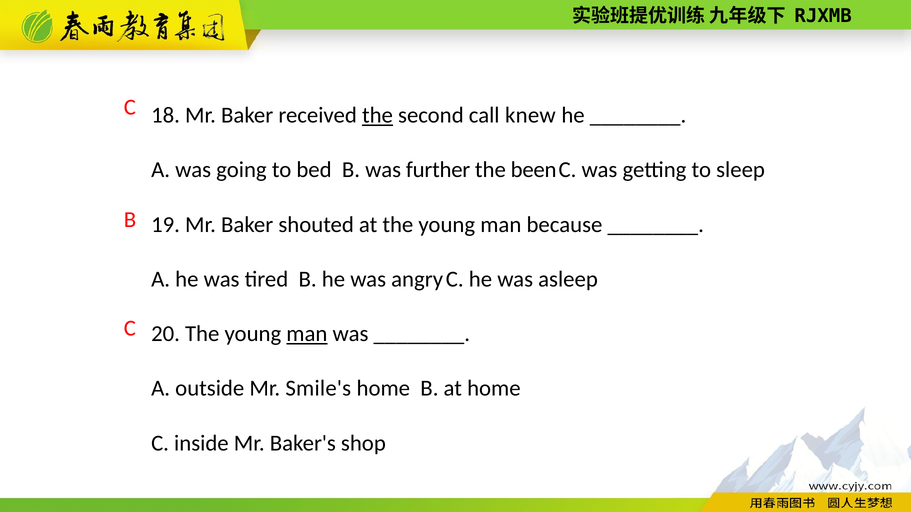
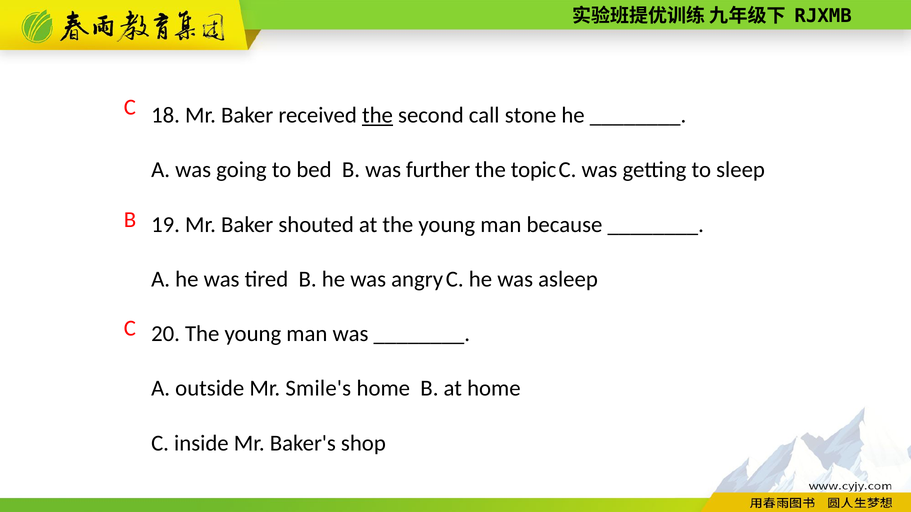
knew: knew -> stone
been: been -> topic
man at (307, 334) underline: present -> none
